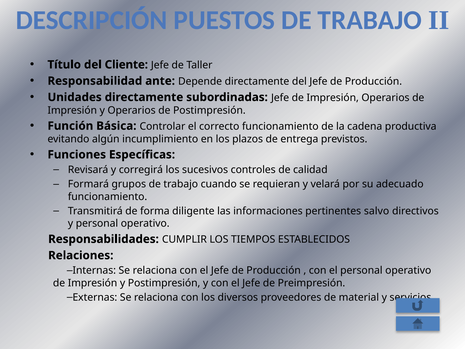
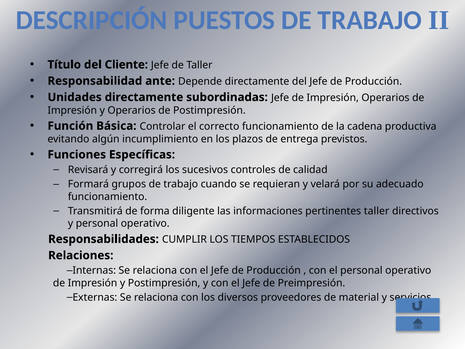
pertinentes salvo: salvo -> taller
